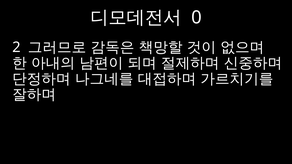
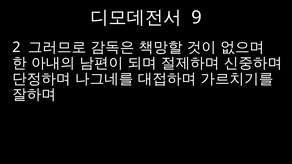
0: 0 -> 9
